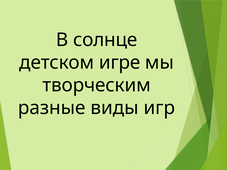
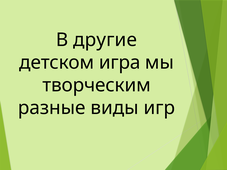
солнце: солнце -> другие
игре: игре -> игра
